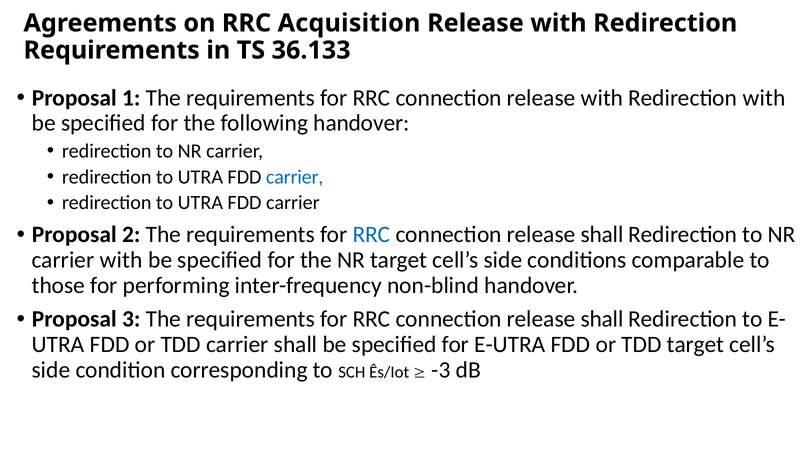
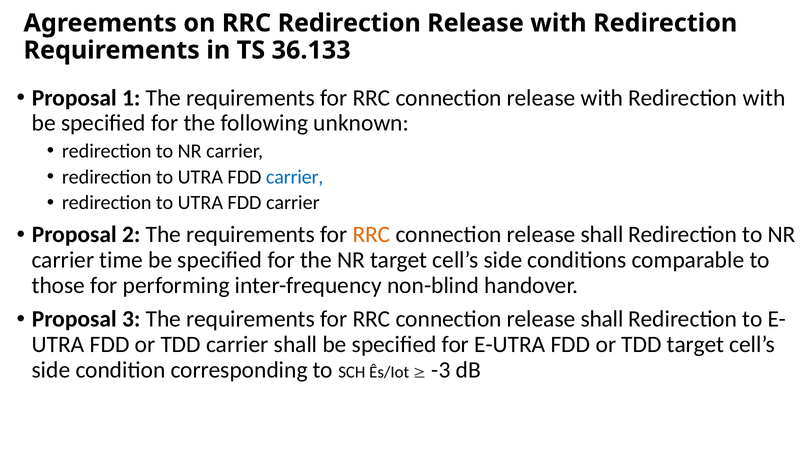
RRC Acquisition: Acquisition -> Redirection
following handover: handover -> unknown
RRC at (372, 235) colour: blue -> orange
carrier with: with -> time
